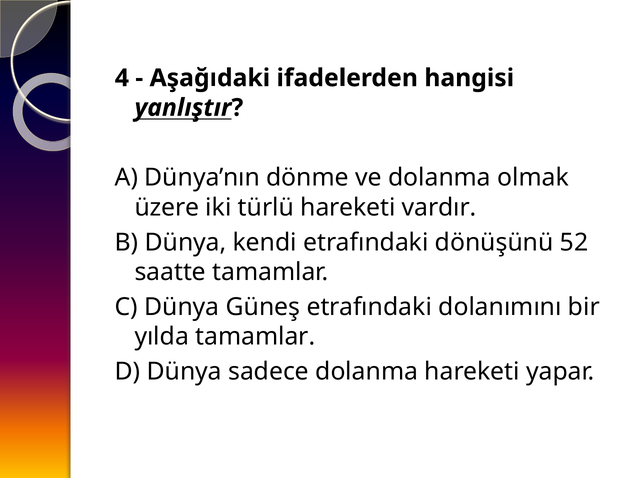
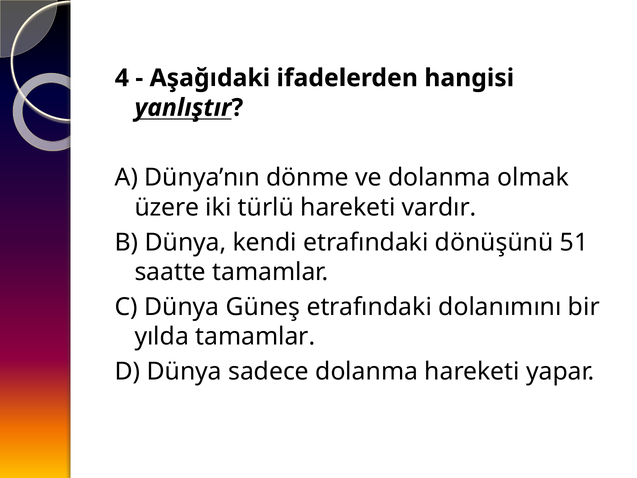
52: 52 -> 51
